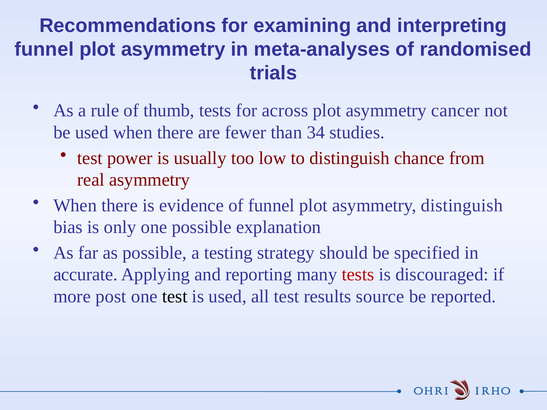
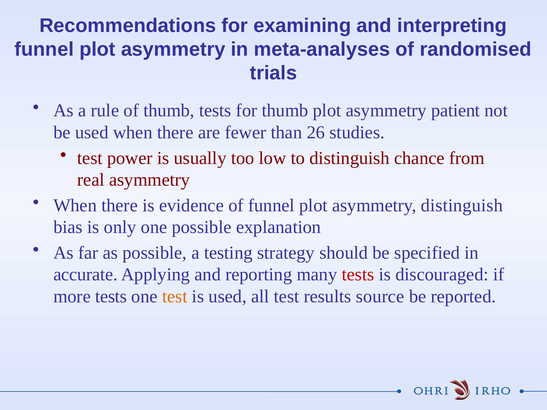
for across: across -> thumb
cancer: cancer -> patient
34: 34 -> 26
more post: post -> tests
test at (175, 297) colour: black -> orange
